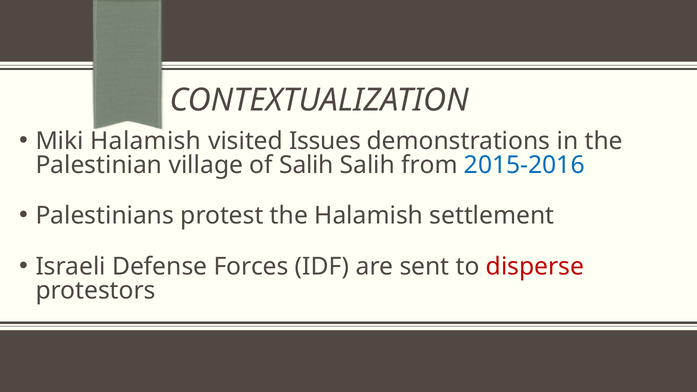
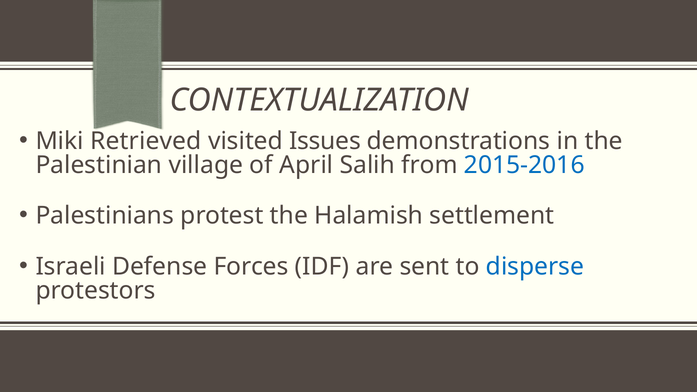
Miki Halamish: Halamish -> Retrieved
of Salih: Salih -> April
disperse colour: red -> blue
